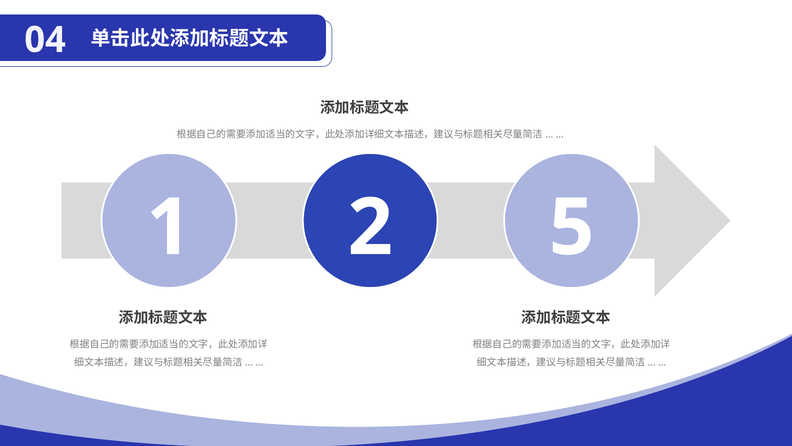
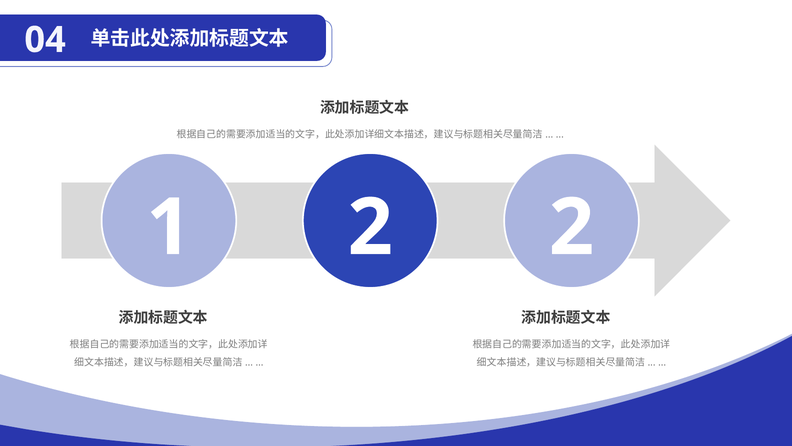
2 5: 5 -> 2
